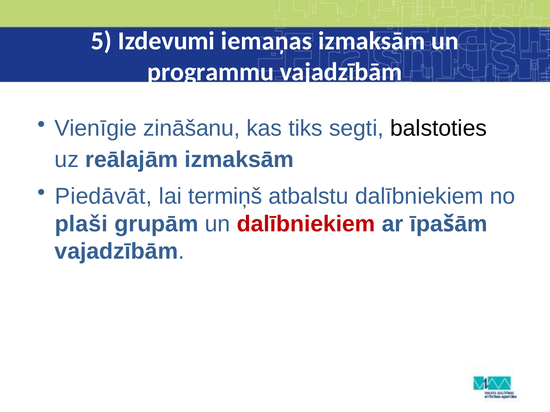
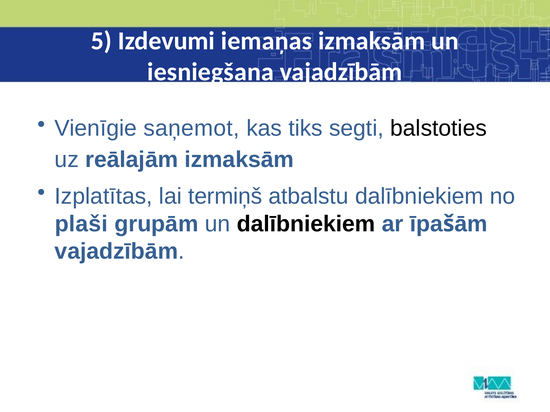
programmu: programmu -> iesniegšana
zināšanu: zināšanu -> saņemot
Piedāvāt: Piedāvāt -> Izplatītas
dalībniekiem at (306, 224) colour: red -> black
